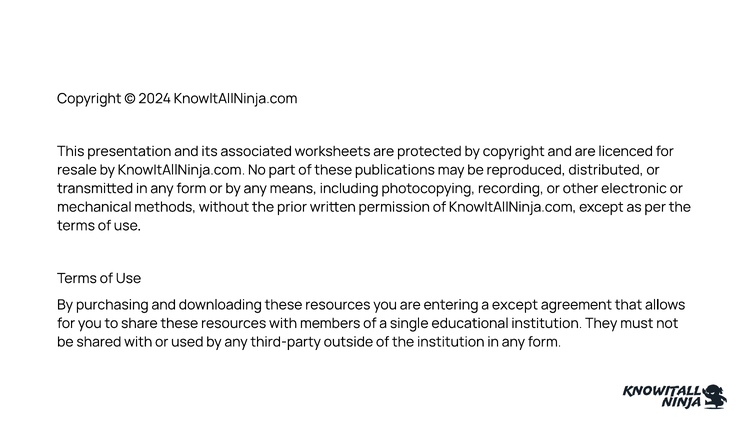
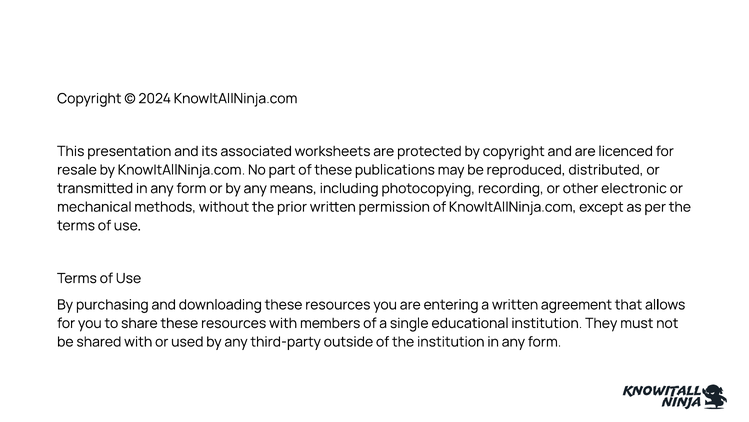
a except: except -> written
